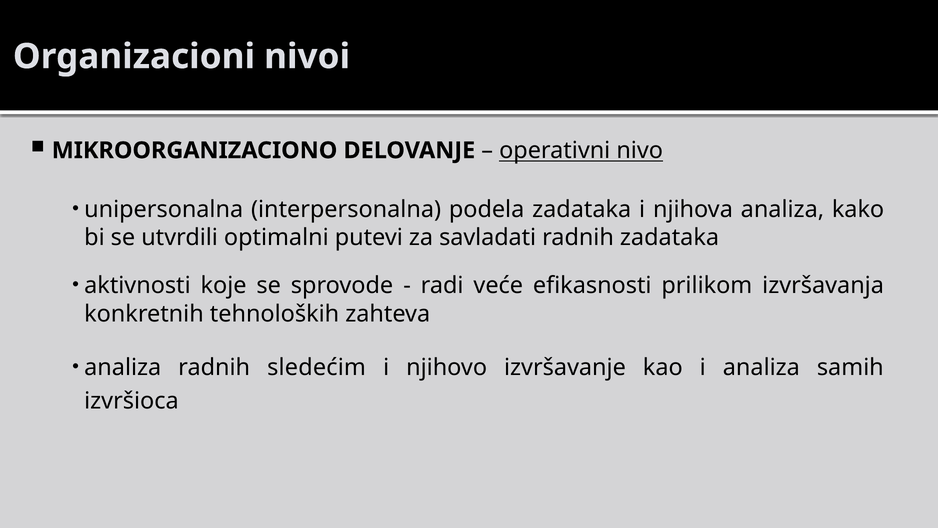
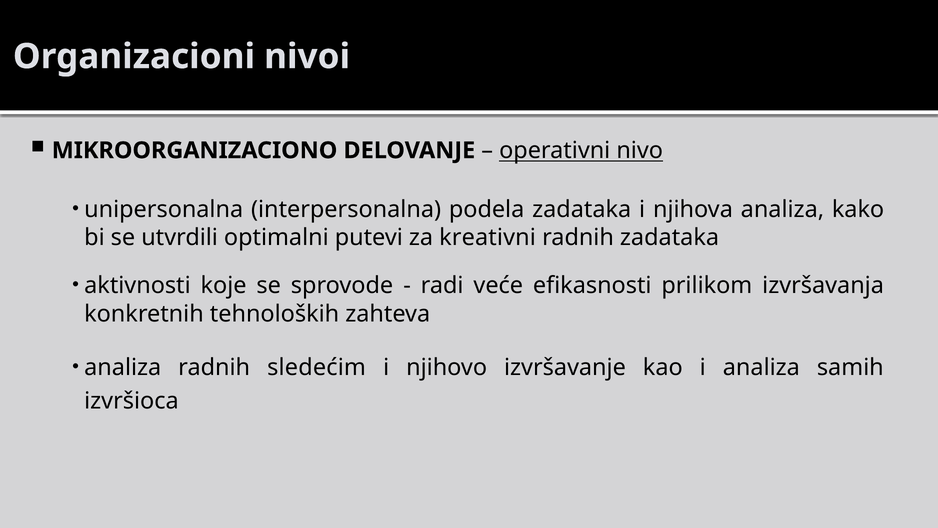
savladati: savladati -> kreativni
